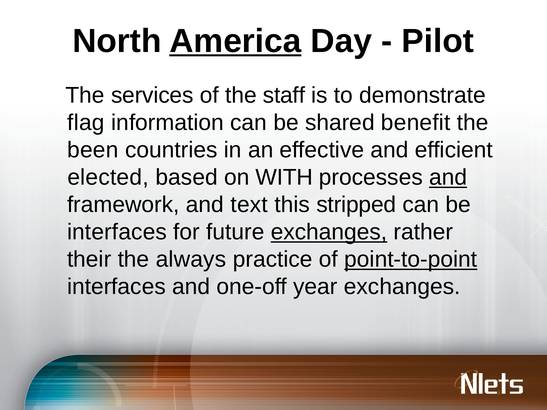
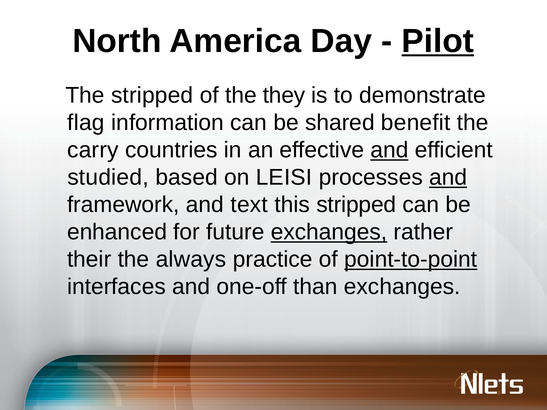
America underline: present -> none
Pilot underline: none -> present
The services: services -> stripped
staff: staff -> they
been: been -> carry
and at (389, 150) underline: none -> present
elected: elected -> studied
WITH: WITH -> LEISI
interfaces at (117, 232): interfaces -> enhanced
year: year -> than
